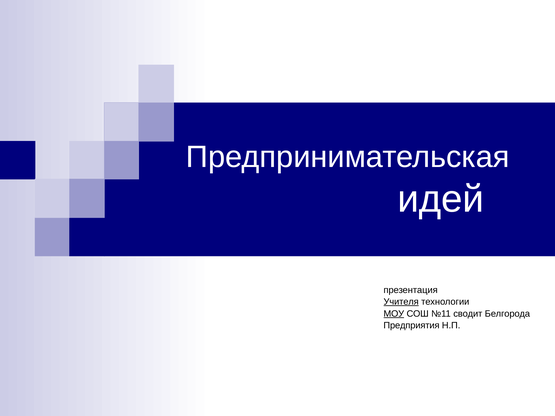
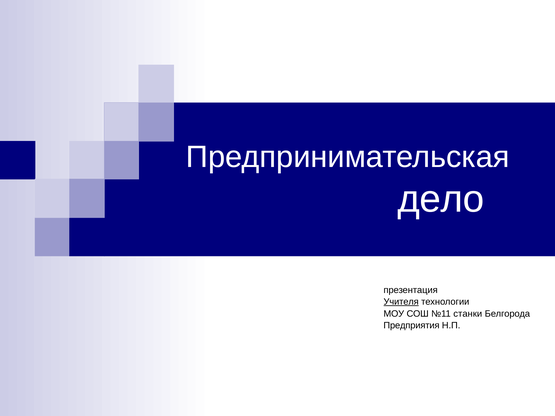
идей: идей -> дело
МОУ underline: present -> none
сводит: сводит -> станки
